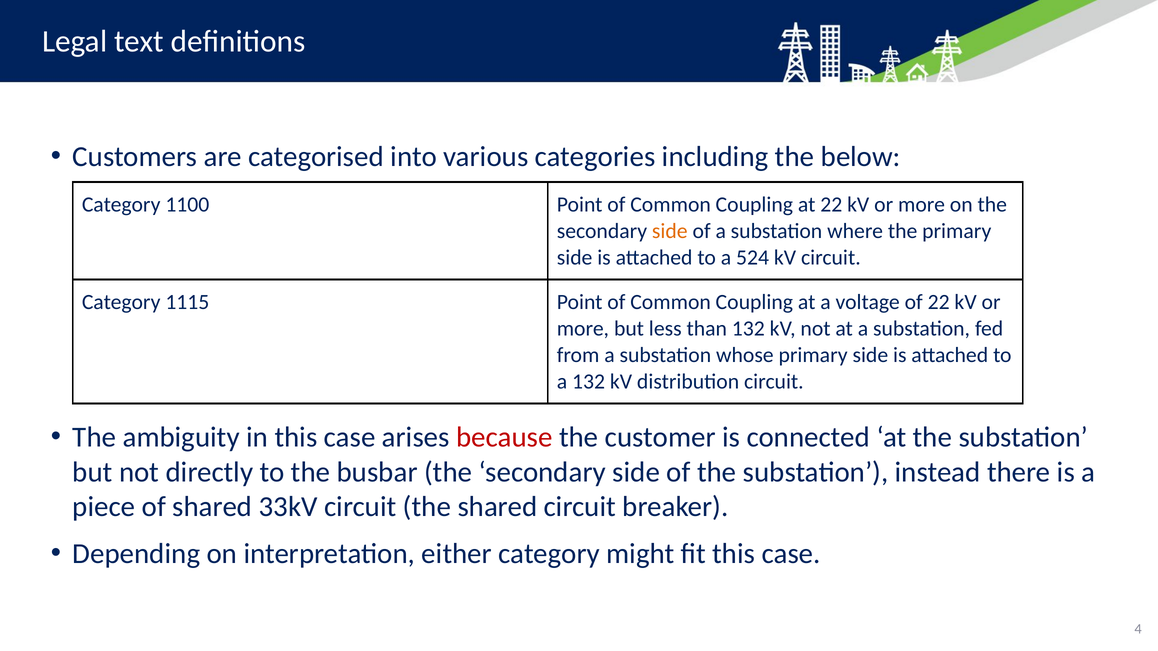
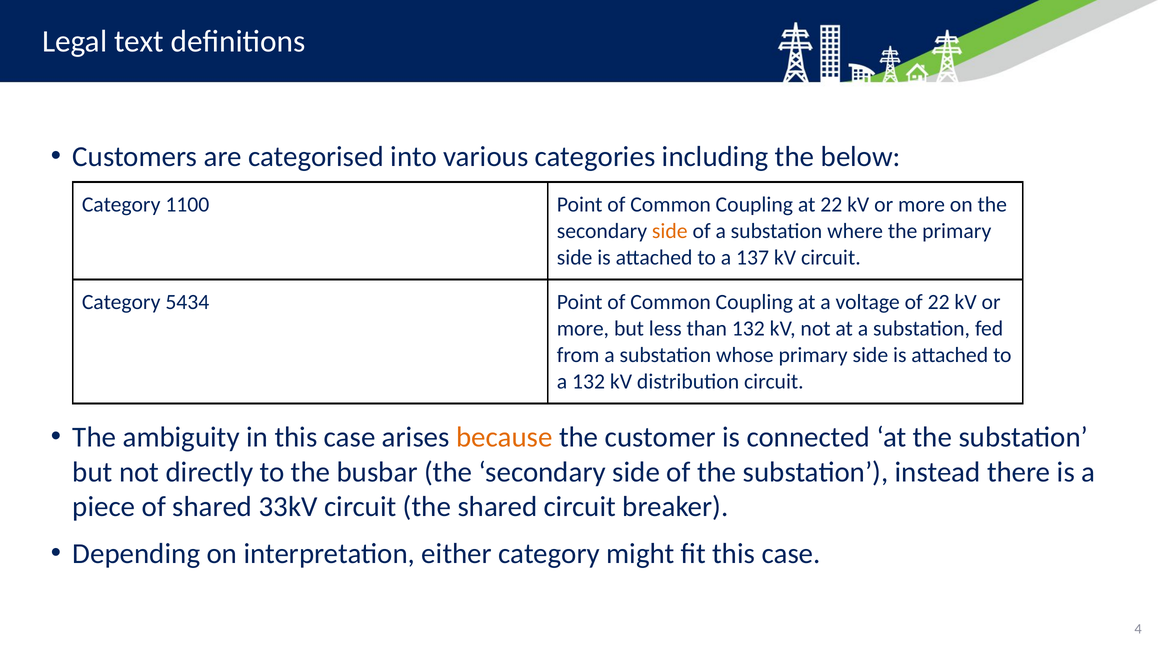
524: 524 -> 137
1115: 1115 -> 5434
because colour: red -> orange
